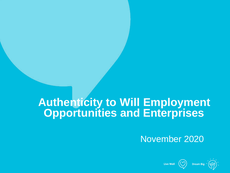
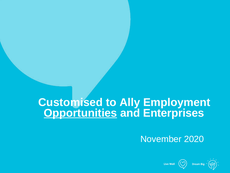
Authenticity: Authenticity -> Customised
Will: Will -> Ally
Opportunities underline: none -> present
